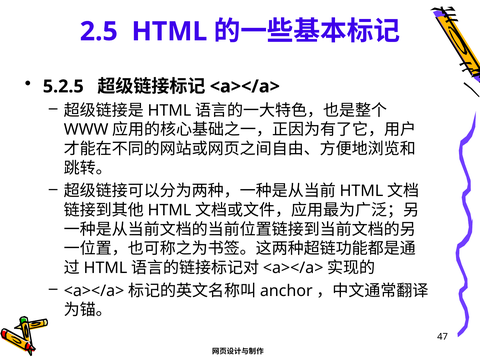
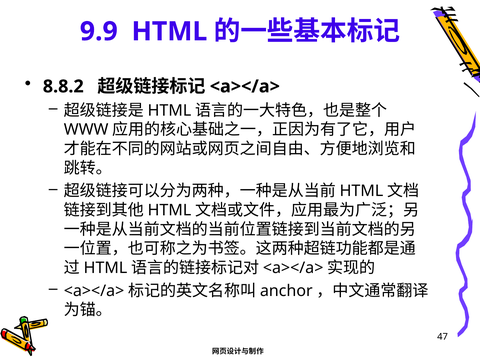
2.5: 2.5 -> 9.9
5.2.5: 5.2.5 -> 8.8.2
